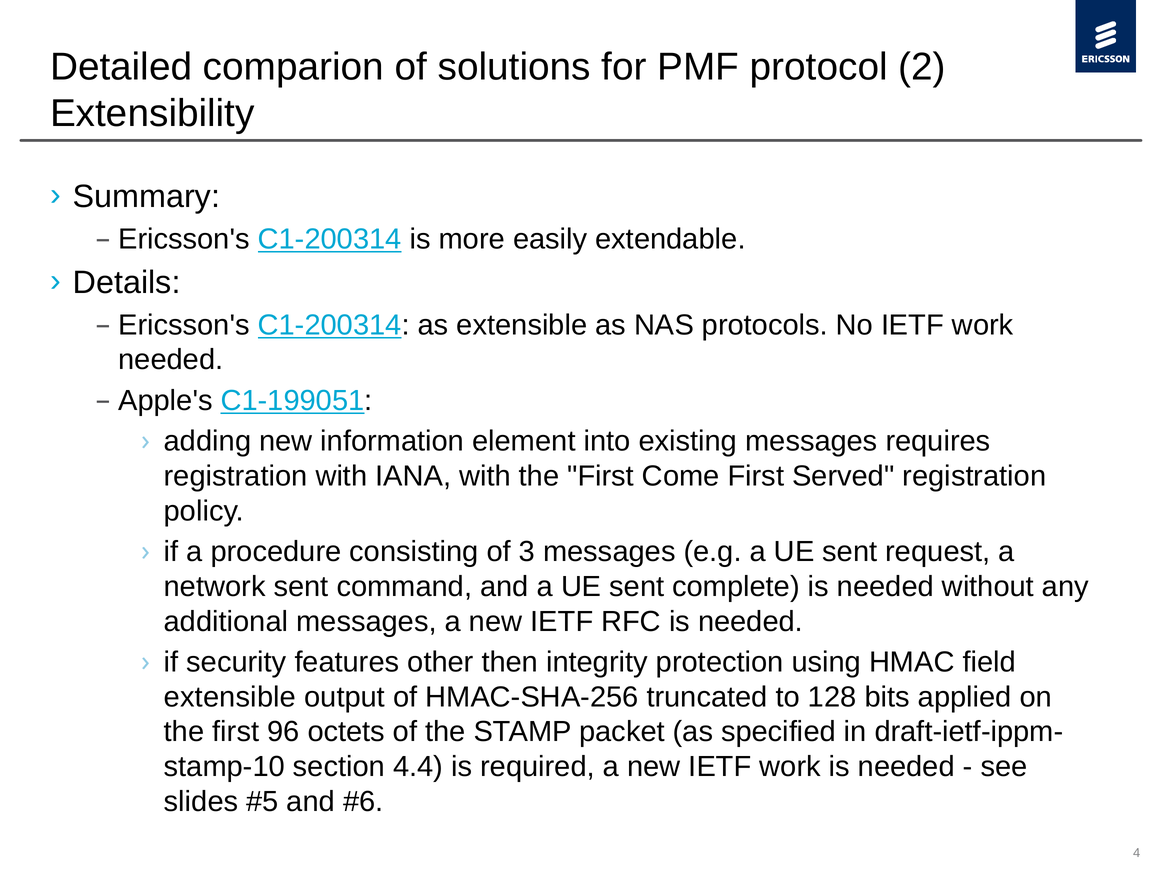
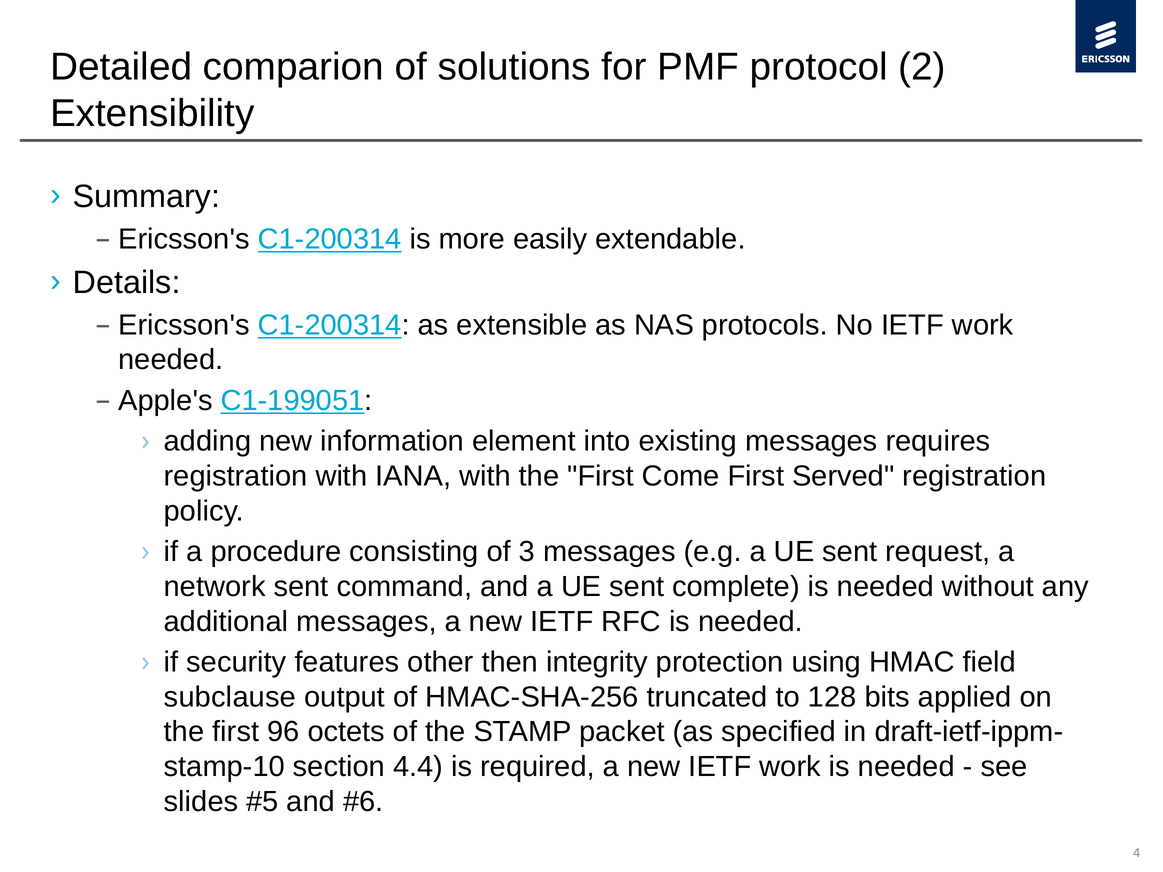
extensible at (230, 697): extensible -> subclause
